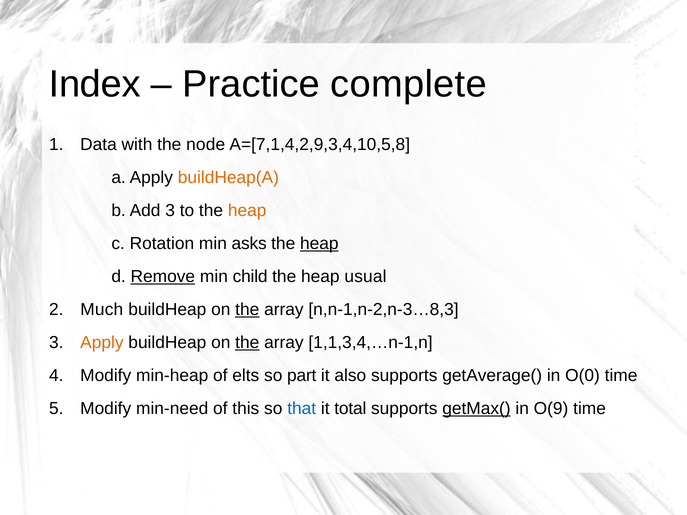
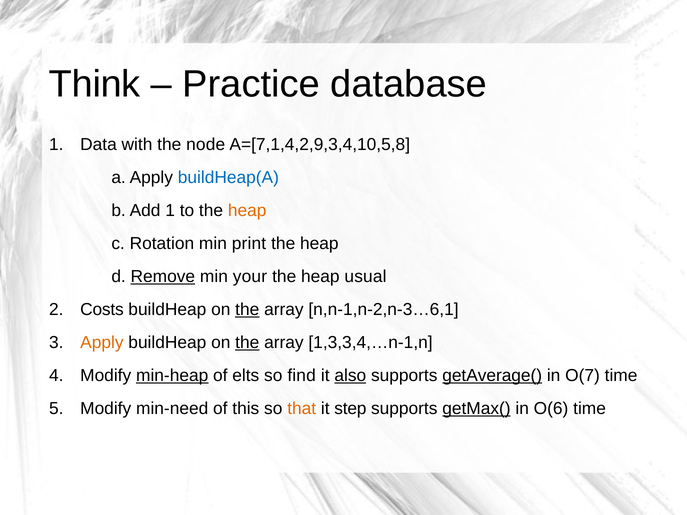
Index: Index -> Think
complete: complete -> database
buildHeap(A colour: orange -> blue
Add 3: 3 -> 1
asks: asks -> print
heap at (319, 243) underline: present -> none
child: child -> your
Much: Much -> Costs
n,n-1,n-2,n-3…8,3: n,n-1,n-2,n-3…8,3 -> n,n-1,n-2,n-3…6,1
1,1,3,4,…n-1,n: 1,1,3,4,…n-1,n -> 1,3,3,4,…n-1,n
min-heap underline: none -> present
part: part -> find
also underline: none -> present
getAverage( underline: none -> present
O(0: O(0 -> O(7
that colour: blue -> orange
total: total -> step
O(9: O(9 -> O(6
